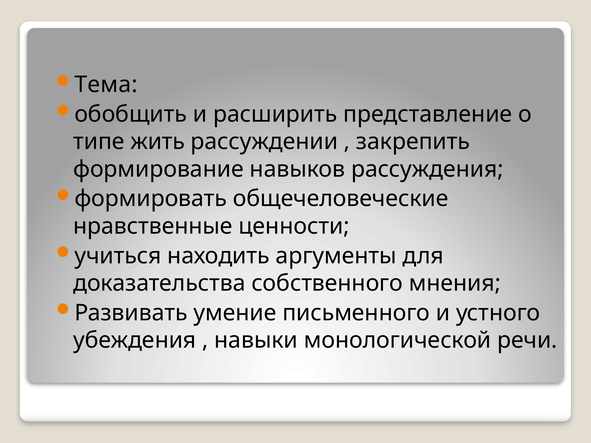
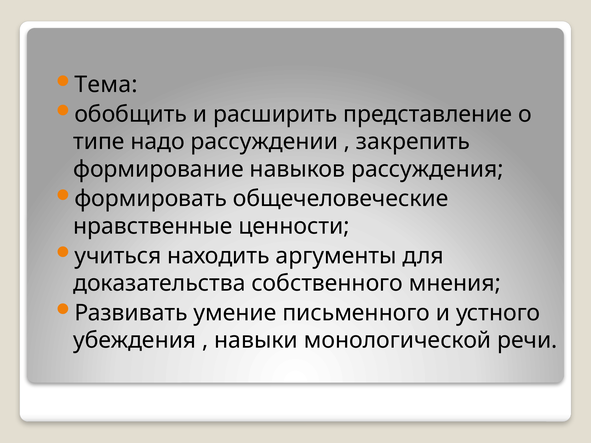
жить: жить -> надо
